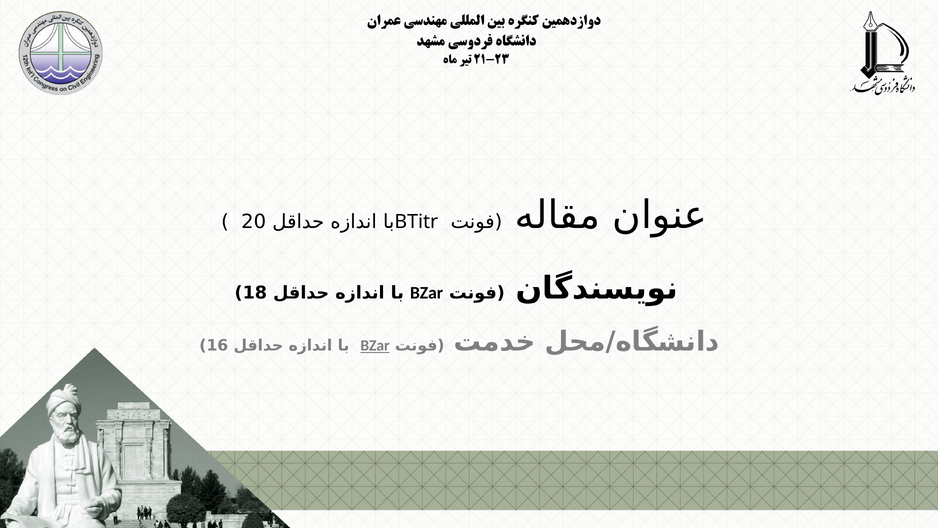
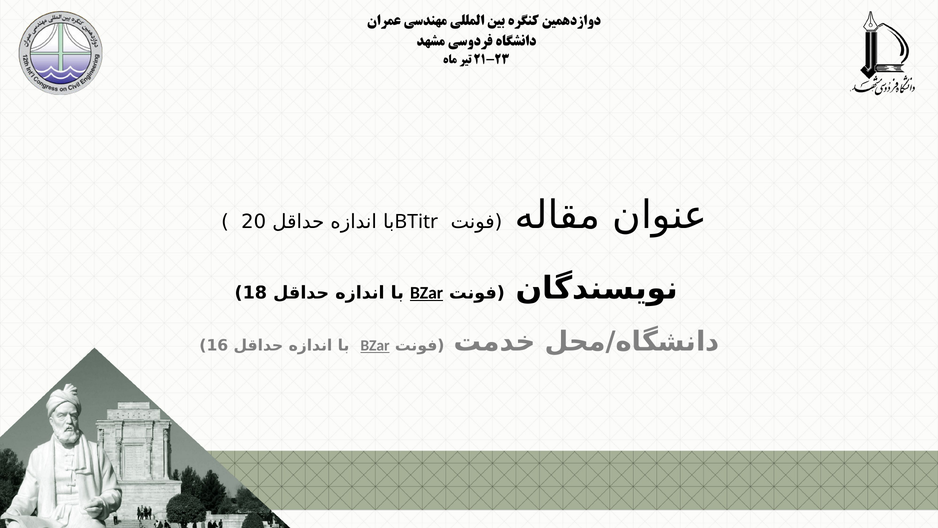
BZar at (427, 293) underline: none -> present
